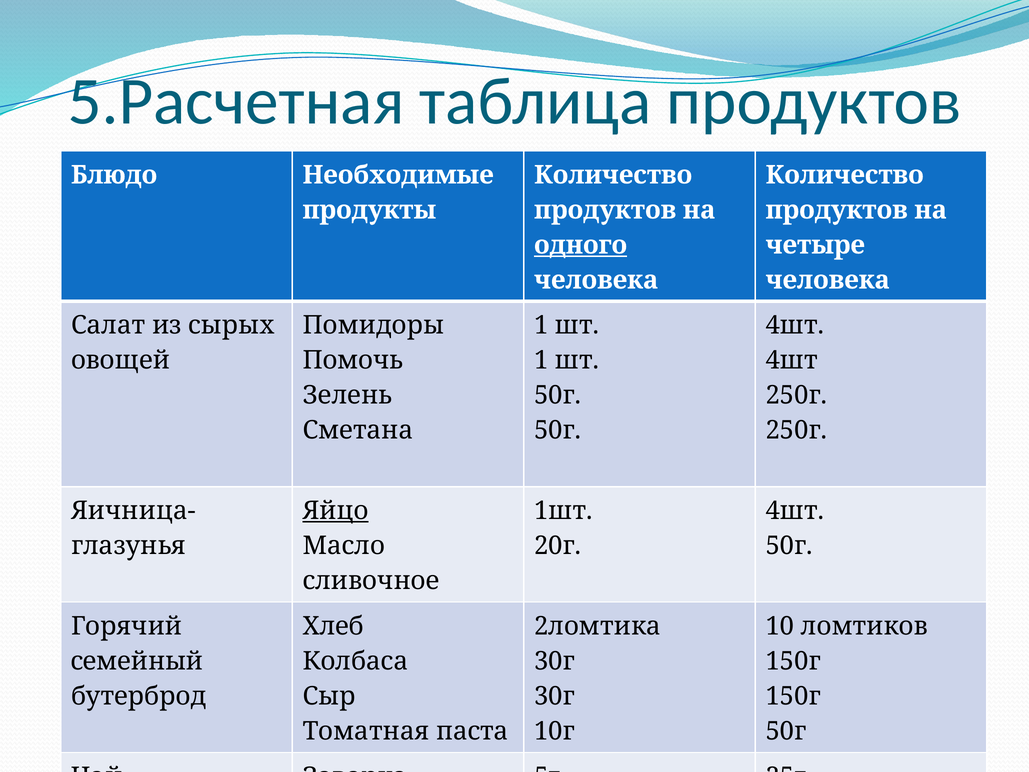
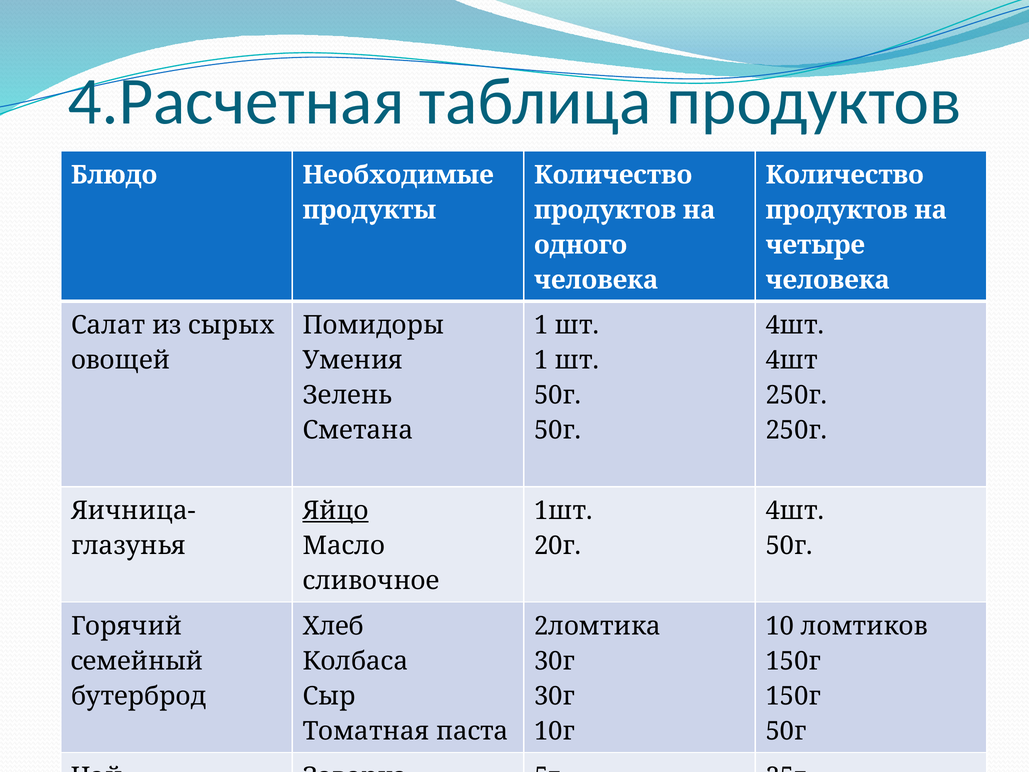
5.Расчетная: 5.Расчетная -> 4.Расчетная
одного underline: present -> none
Помочь: Помочь -> Умения
